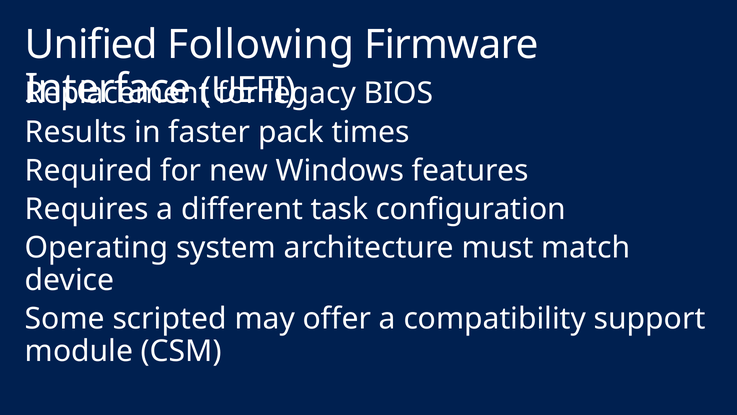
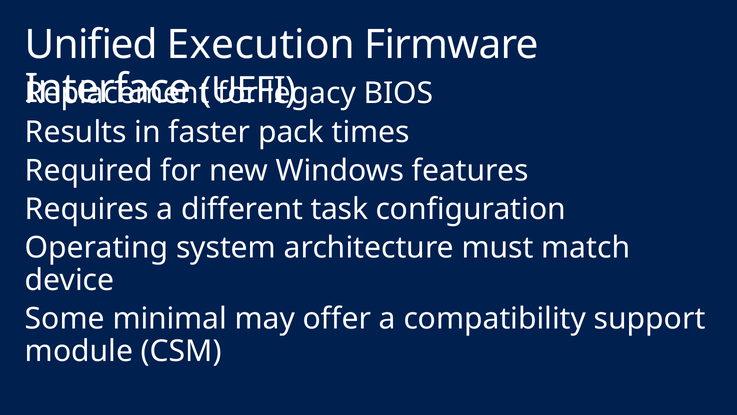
Following: Following -> Execution
scripted: scripted -> minimal
